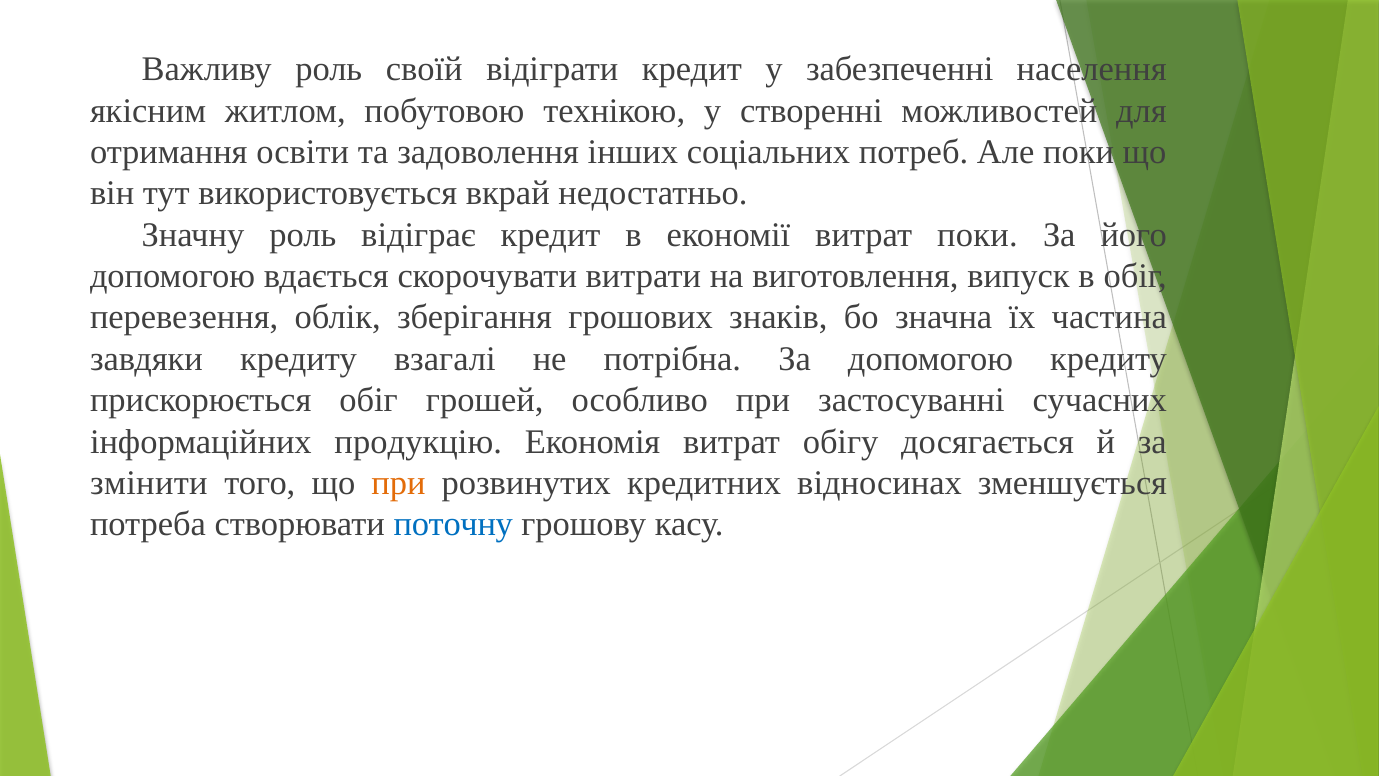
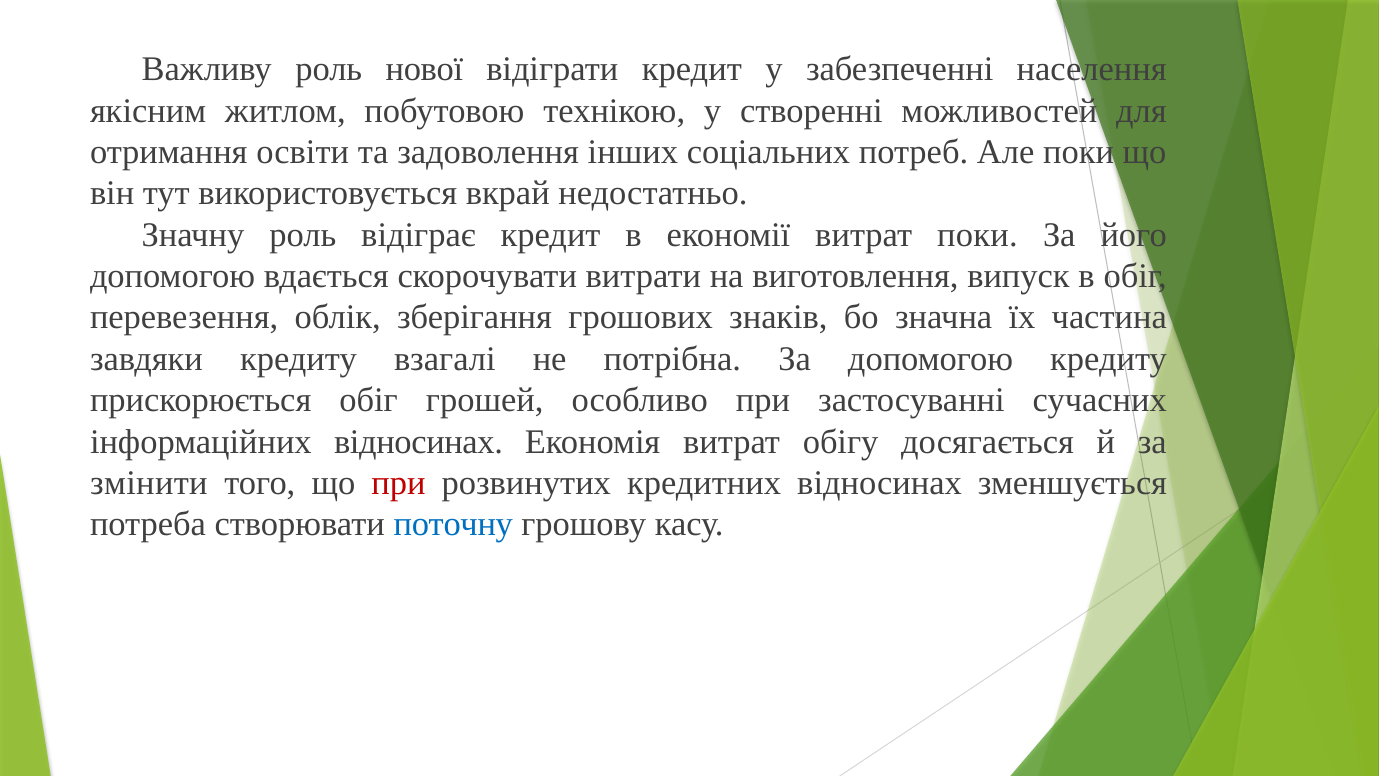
своїй: своїй -> нової
інформаційних продукцію: продукцію -> відносинах
при at (398, 483) colour: orange -> red
